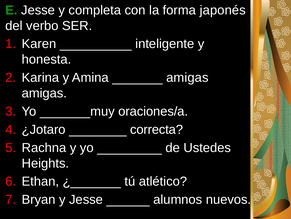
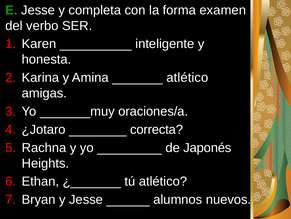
japonés: japonés -> examen
amigas at (187, 77): amigas -> atlético
Ustedes: Ustedes -> Japonés
